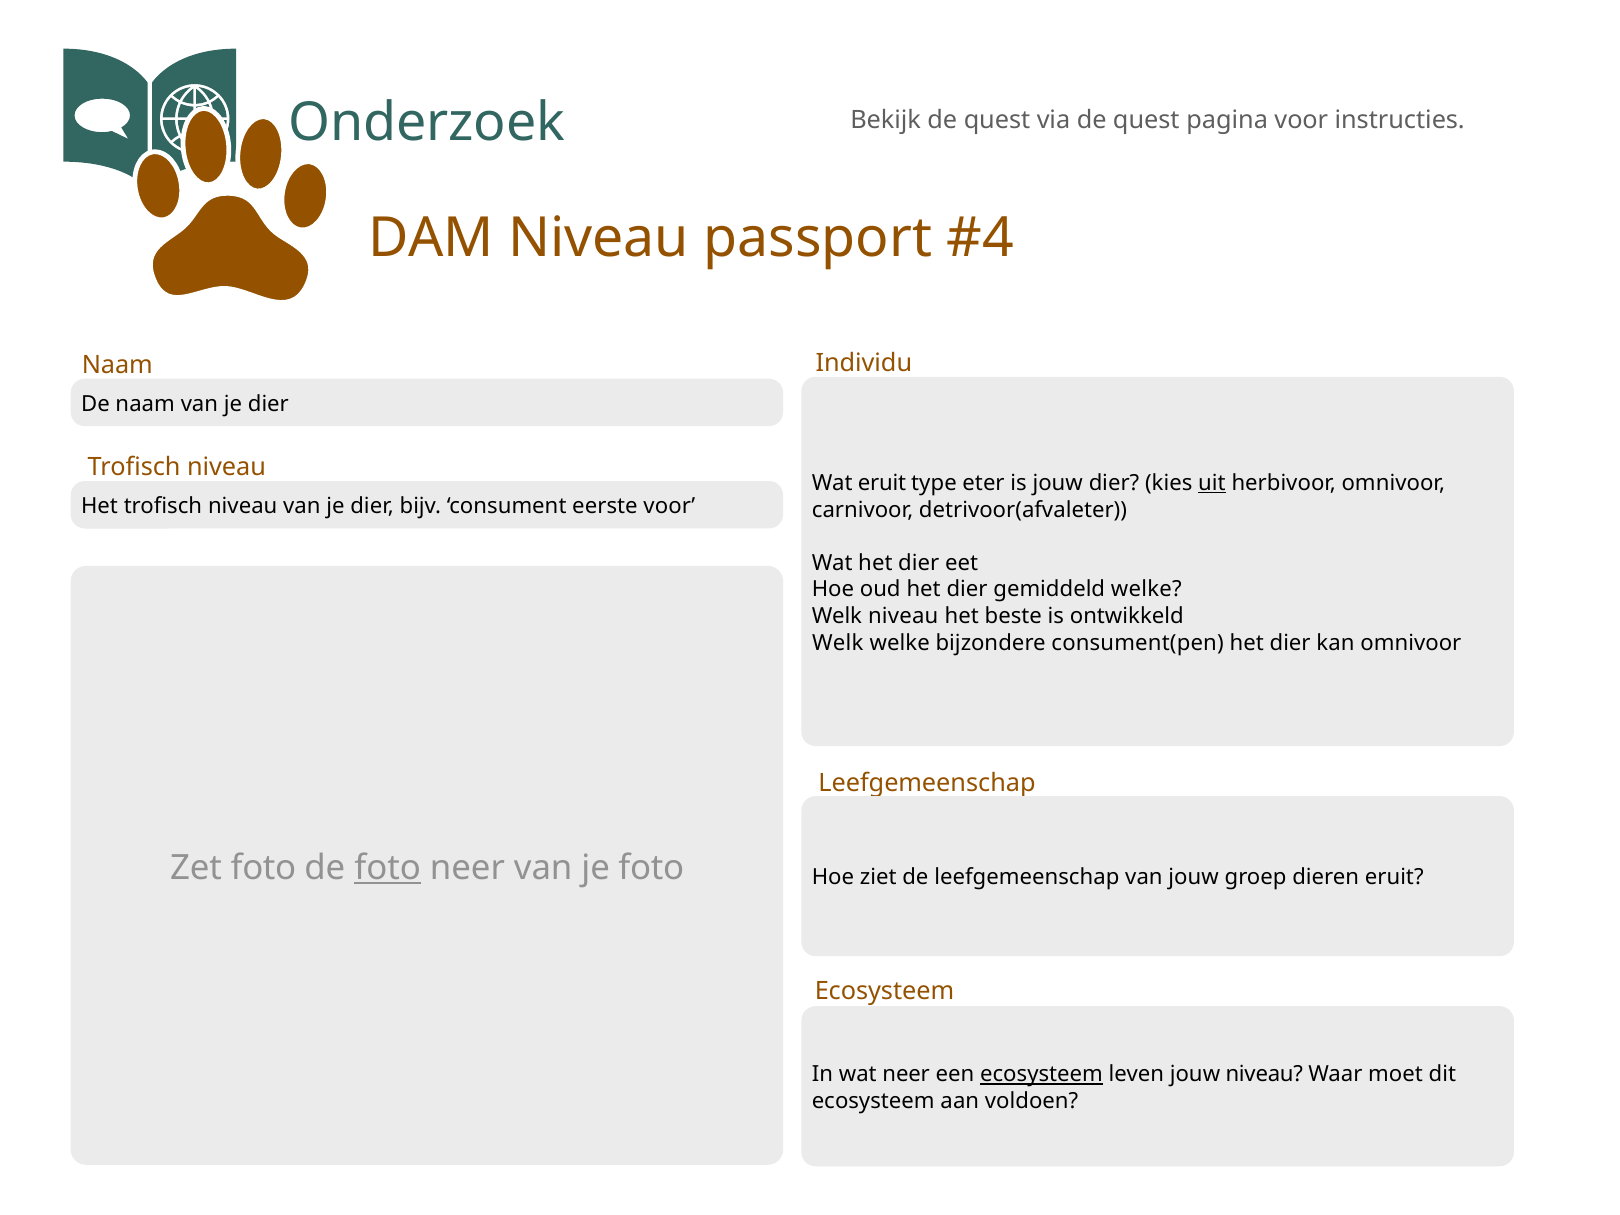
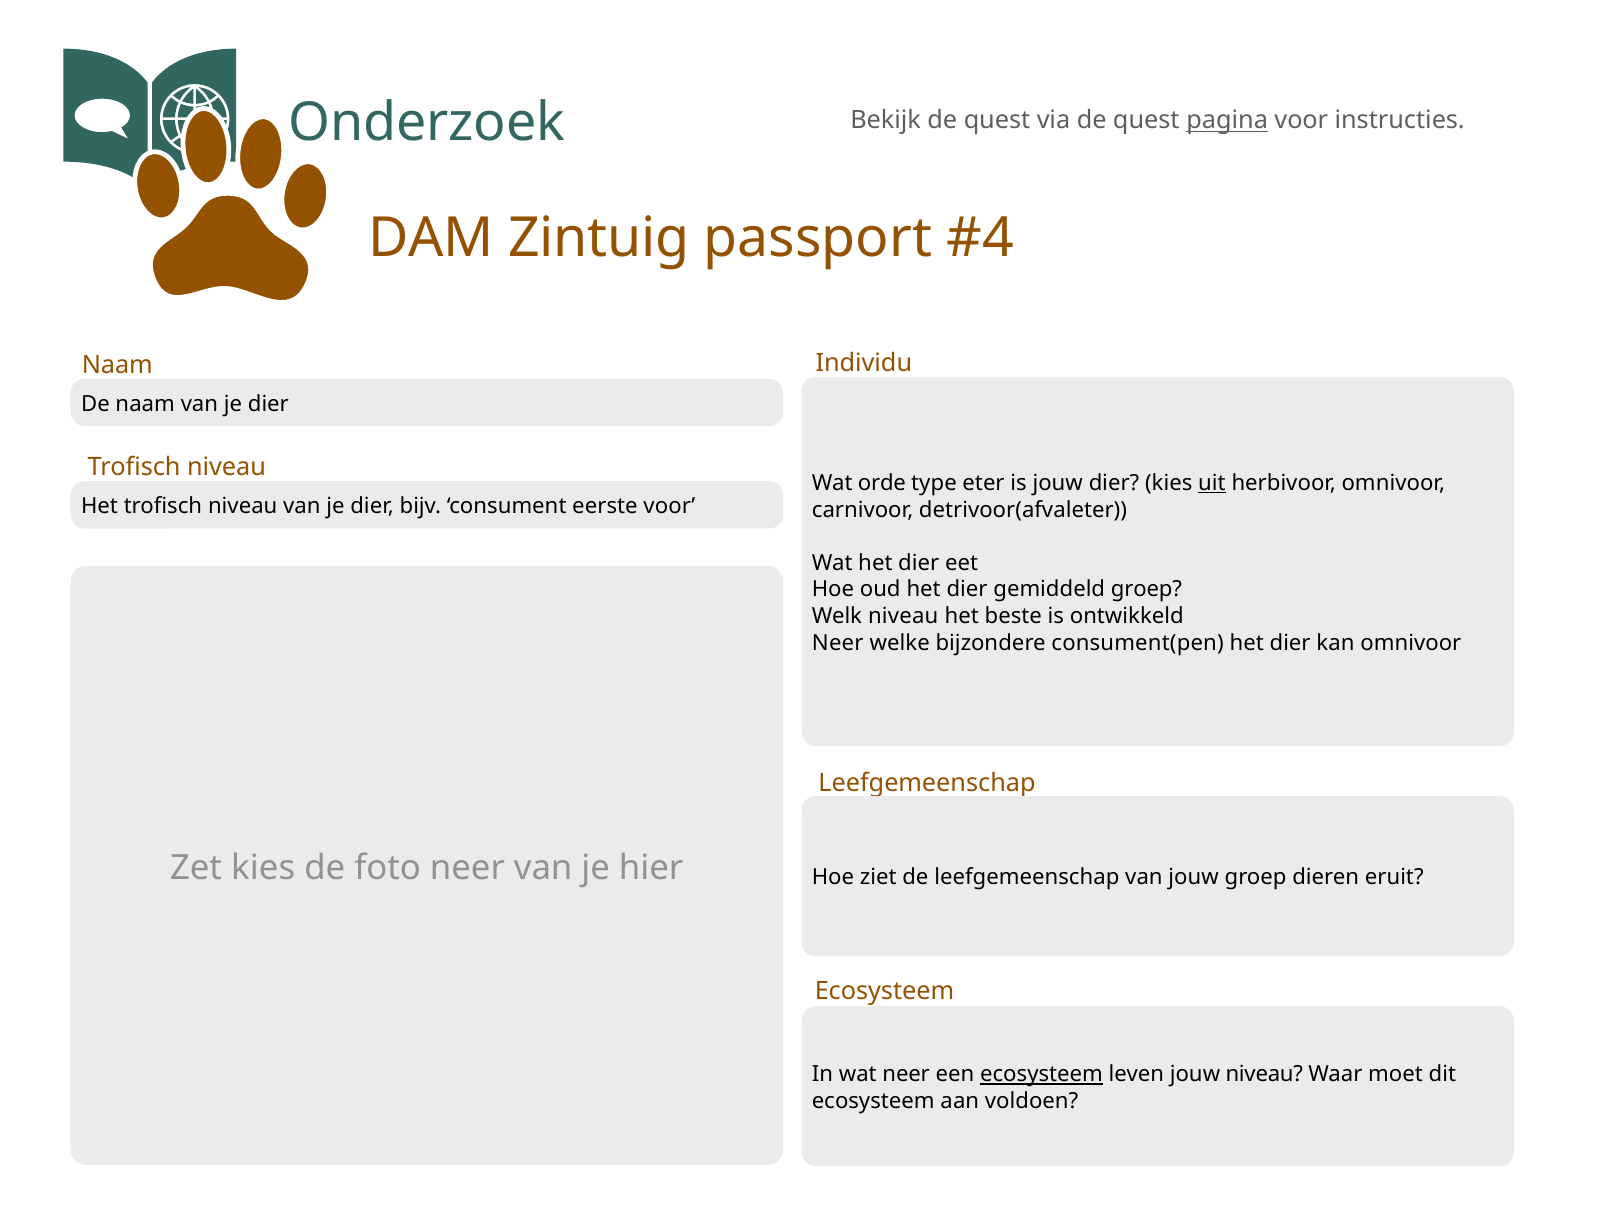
pagina underline: none -> present
DAM Niveau: Niveau -> Zintuig
Wat eruit: eruit -> orde
gemiddeld welke: welke -> groep
Welk at (838, 643): Welk -> Neer
Zet foto: foto -> kies
foto at (388, 868) underline: present -> none
je foto: foto -> hier
